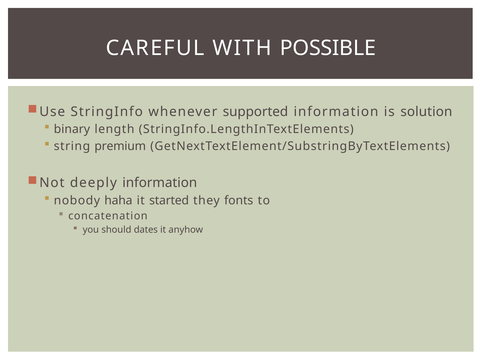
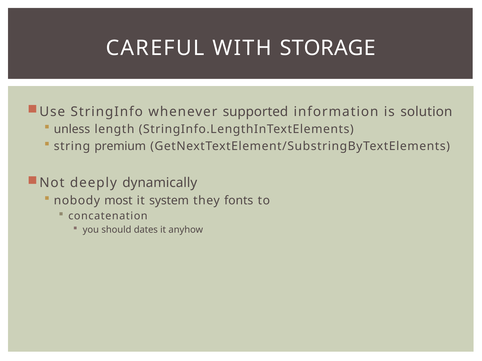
POSSIBLE: POSSIBLE -> STORAGE
binary: binary -> unless
deeply information: information -> dynamically
haha: haha -> most
started: started -> system
